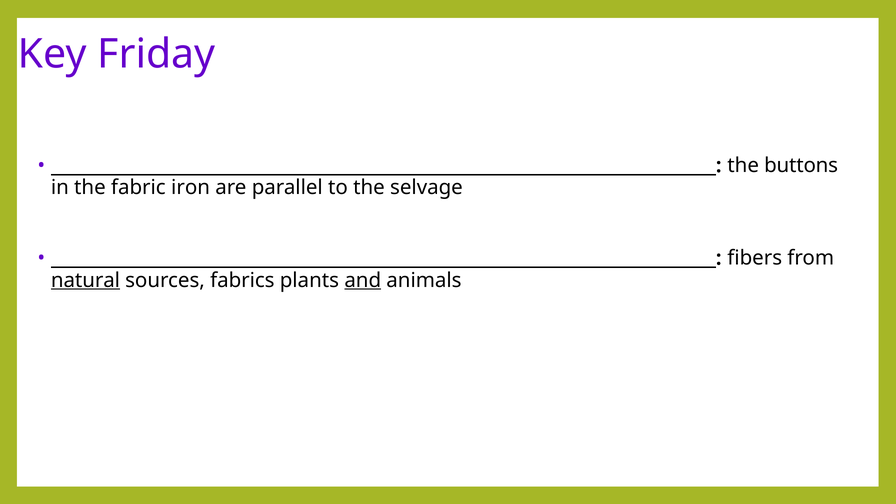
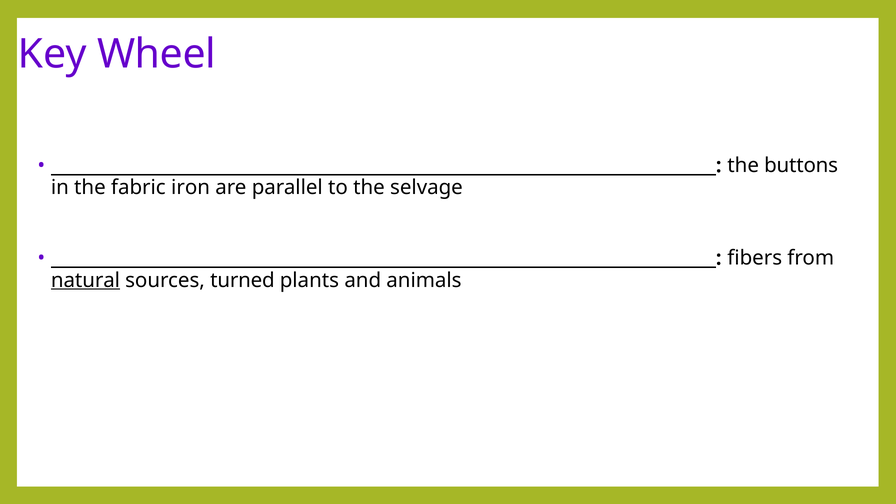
Friday: Friday -> Wheel
fabrics: fabrics -> turned
and underline: present -> none
